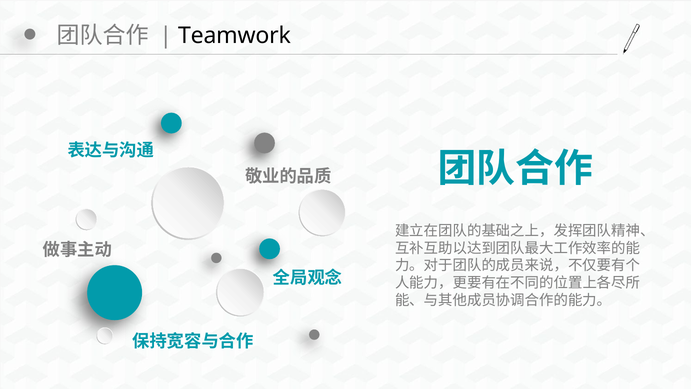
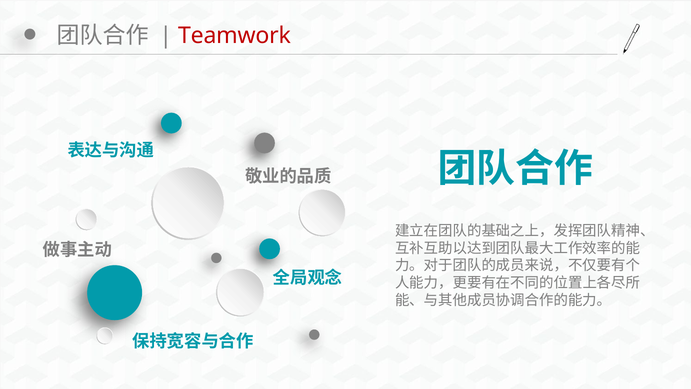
Teamwork colour: black -> red
